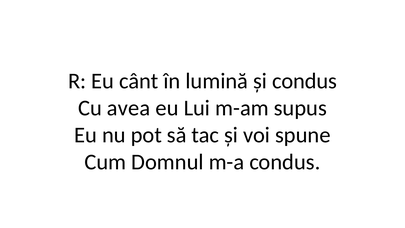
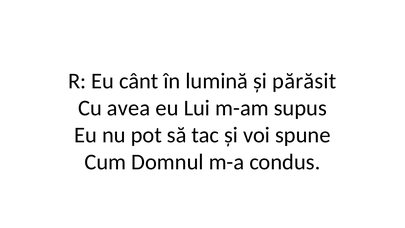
și condus: condus -> părăsit
